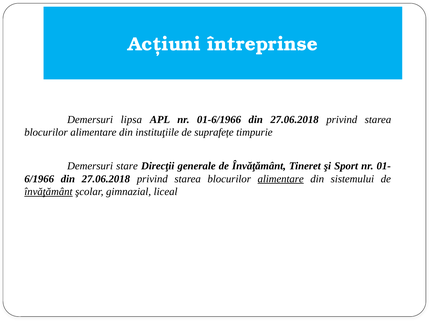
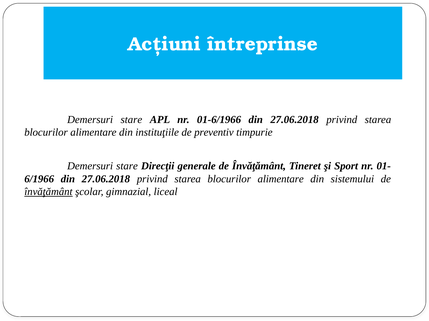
lipsa at (131, 120): lipsa -> stare
suprafețe: suprafețe -> preventiv
alimentare at (281, 179) underline: present -> none
